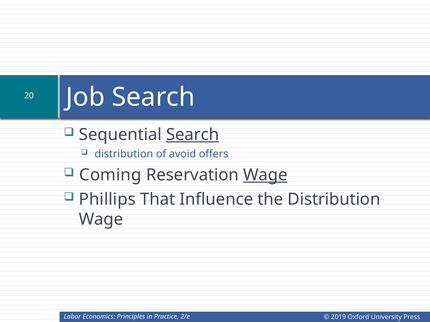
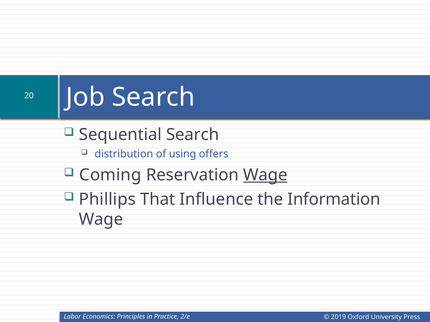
Search at (193, 135) underline: present -> none
avoid: avoid -> using
the Distribution: Distribution -> Information
